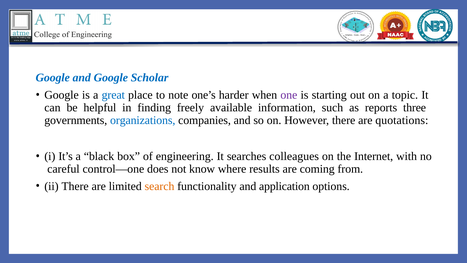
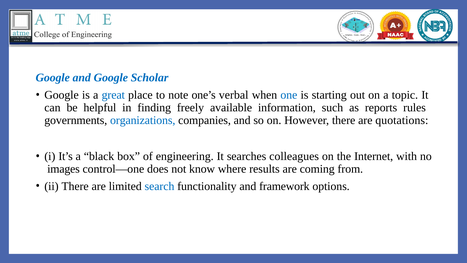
harder: harder -> verbal
one colour: purple -> blue
three: three -> rules
careful: careful -> images
search colour: orange -> blue
application: application -> framework
